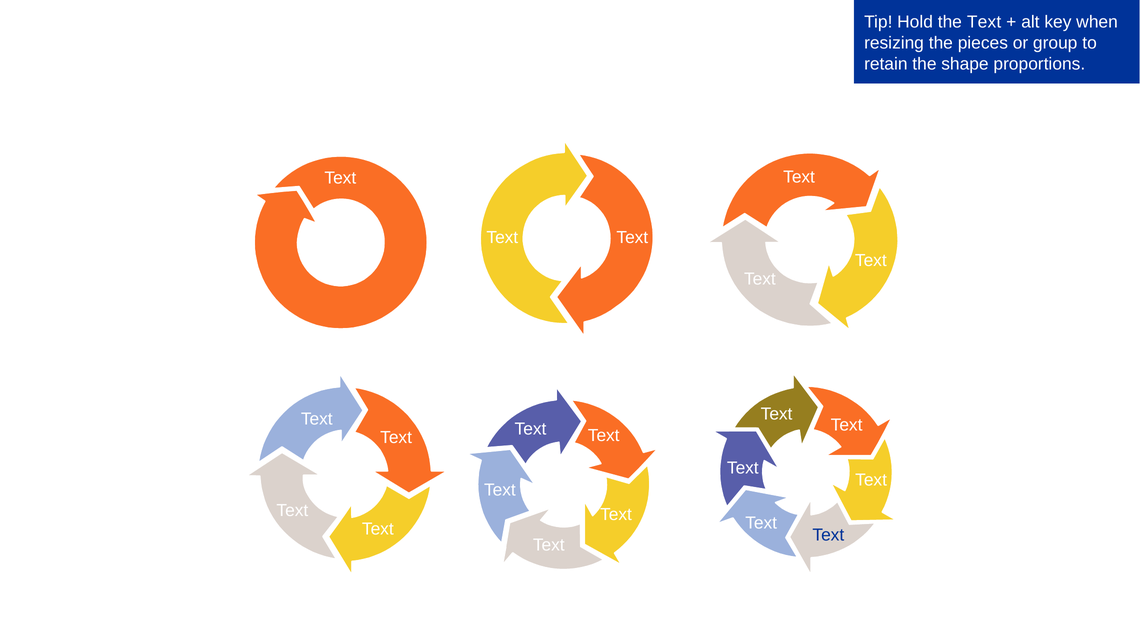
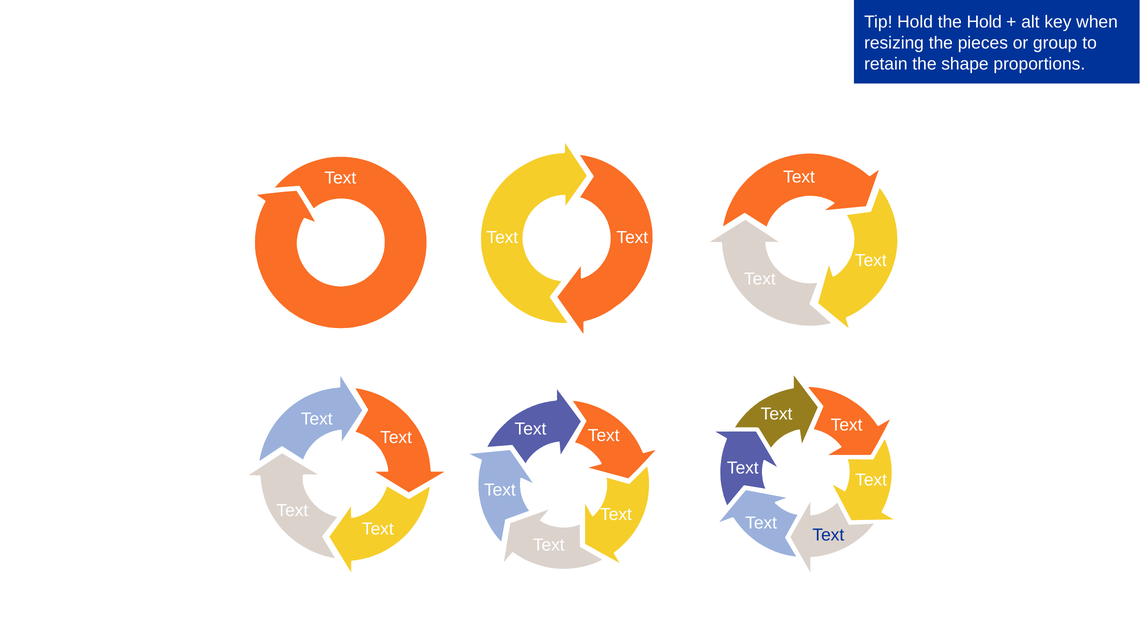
the Text: Text -> Hold
